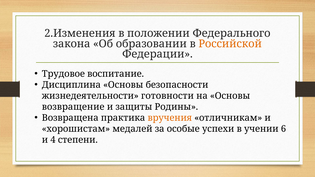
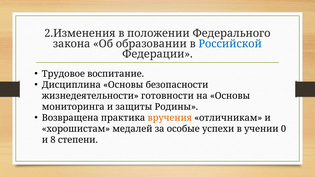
Российской colour: orange -> blue
возвращение: возвращение -> мониторинга
6: 6 -> 0
4: 4 -> 8
